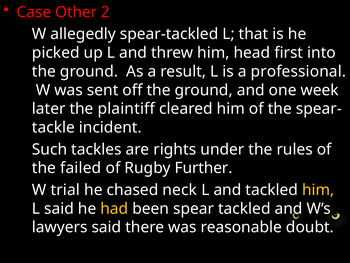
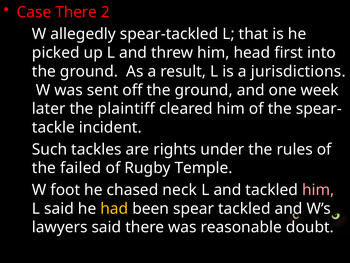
Case Other: Other -> There
professional: professional -> jurisdictions
Further: Further -> Temple
trial: trial -> foot
him at (318, 190) colour: yellow -> pink
